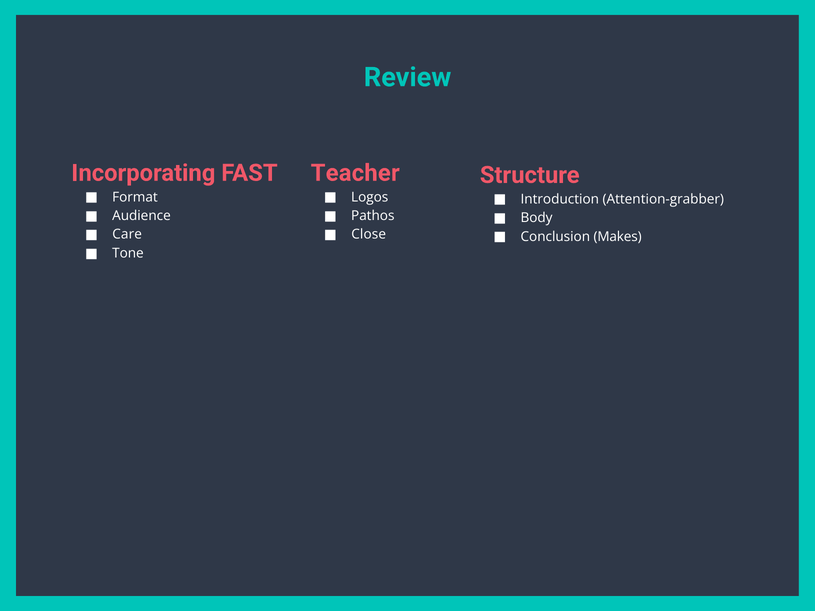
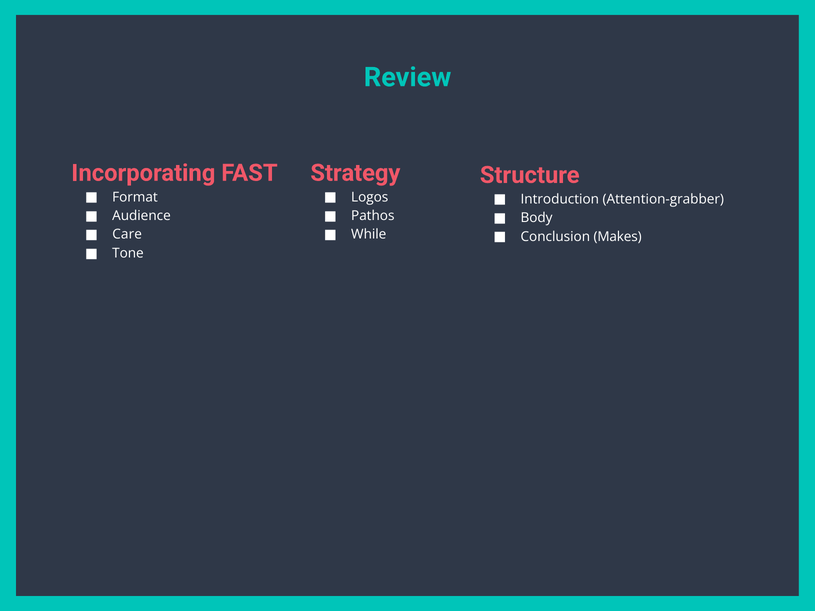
Teacher: Teacher -> Strategy
Close: Close -> While
